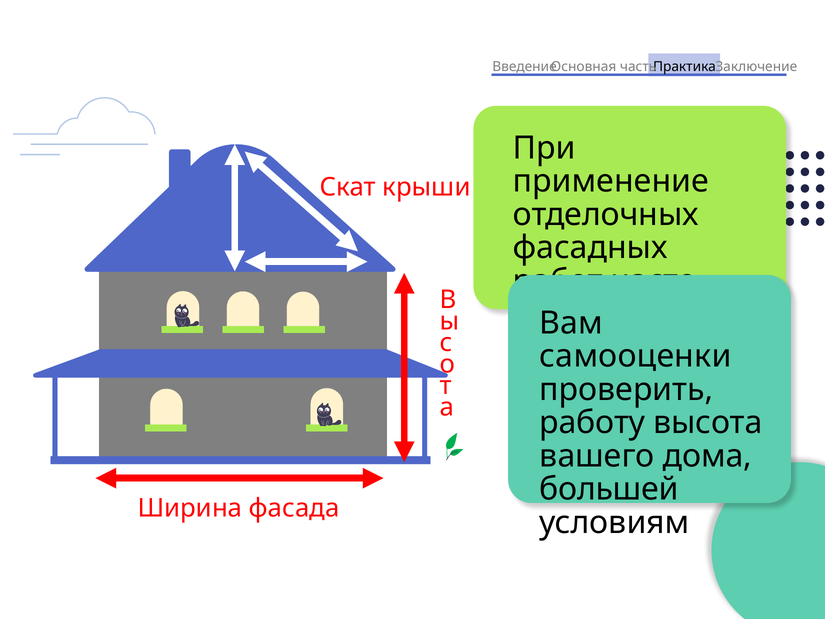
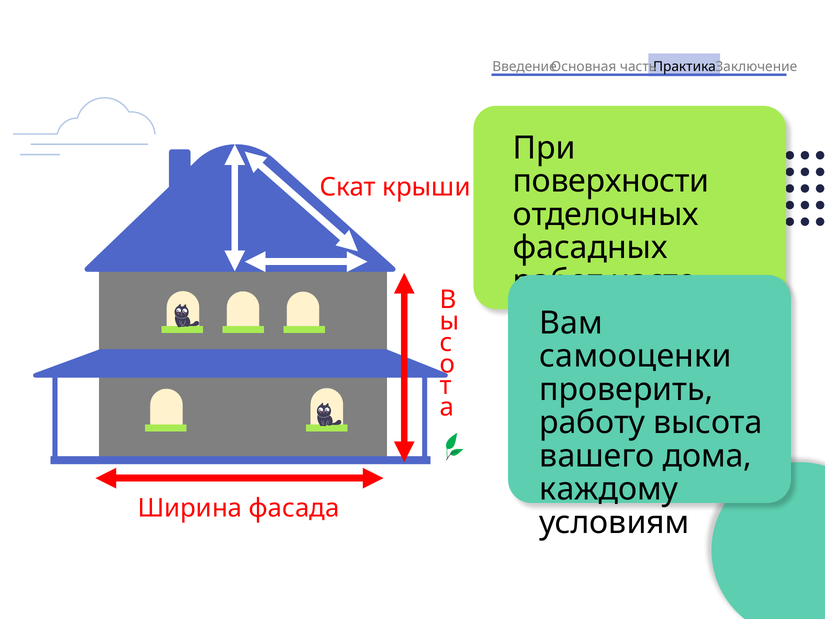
применение: применение -> поверхности
большей: большей -> каждому
